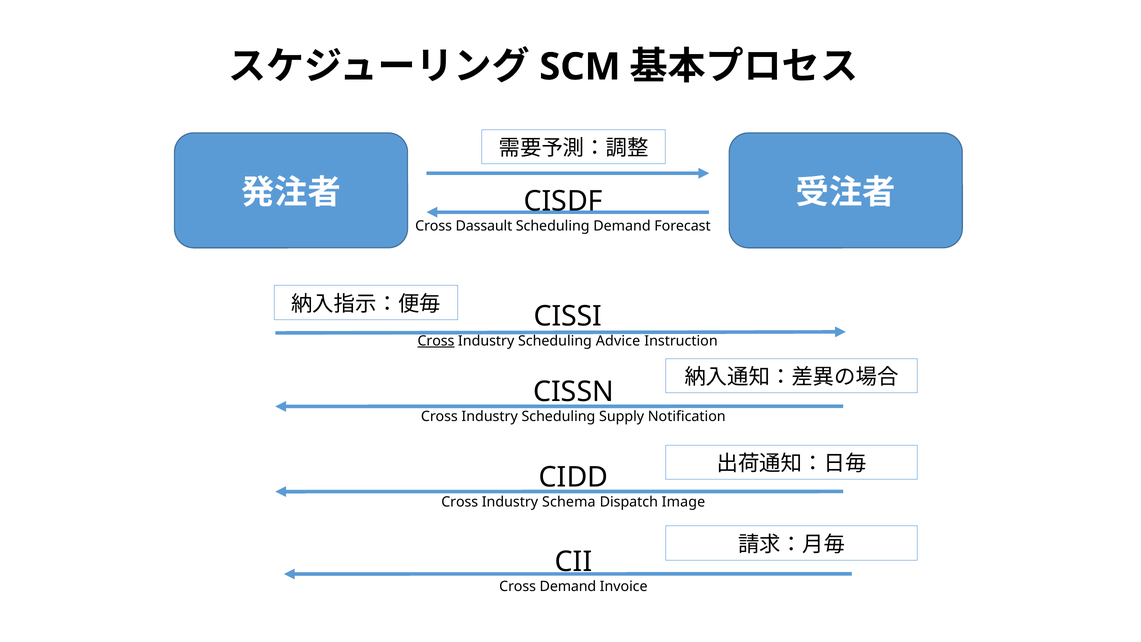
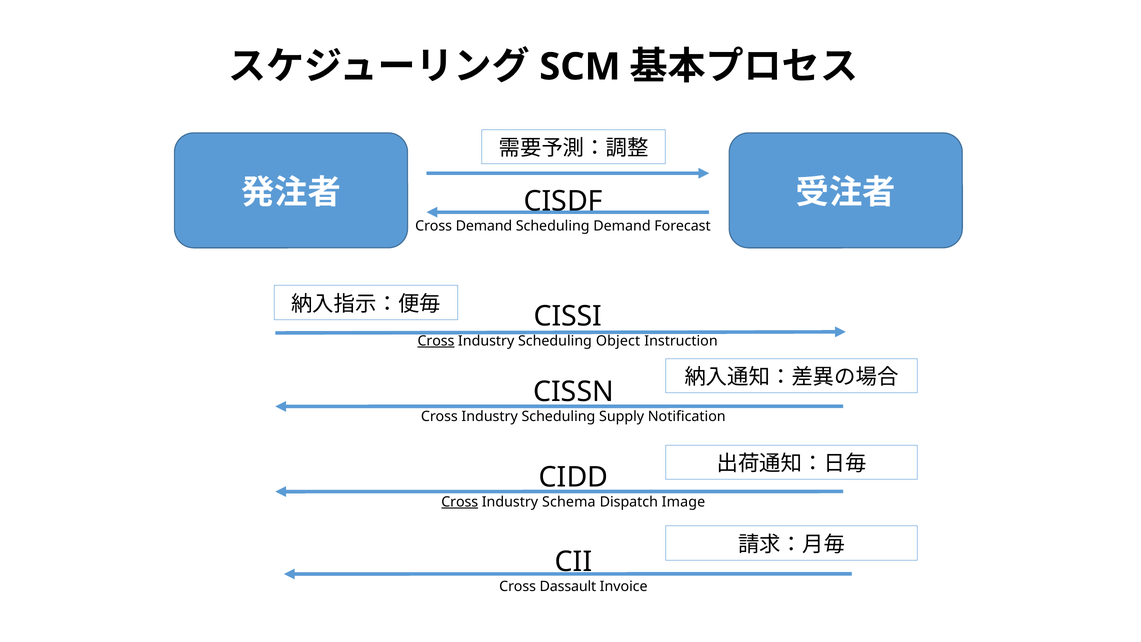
Cross Dassault: Dassault -> Demand
Advice: Advice -> Object
Cross at (460, 502) underline: none -> present
Cross Demand: Demand -> Dassault
